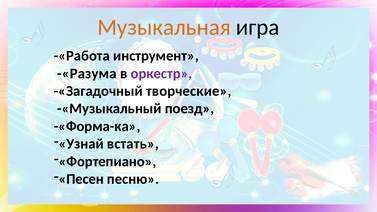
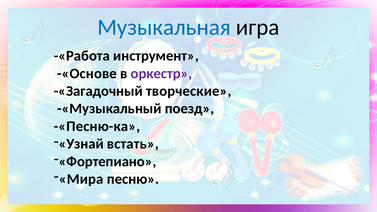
Музыкальная colour: orange -> blue
-«Разума: -«Разума -> -«Основе
-«Форма-ка: -«Форма-ка -> -«Песню-ка
Песен: Песен -> Мира
